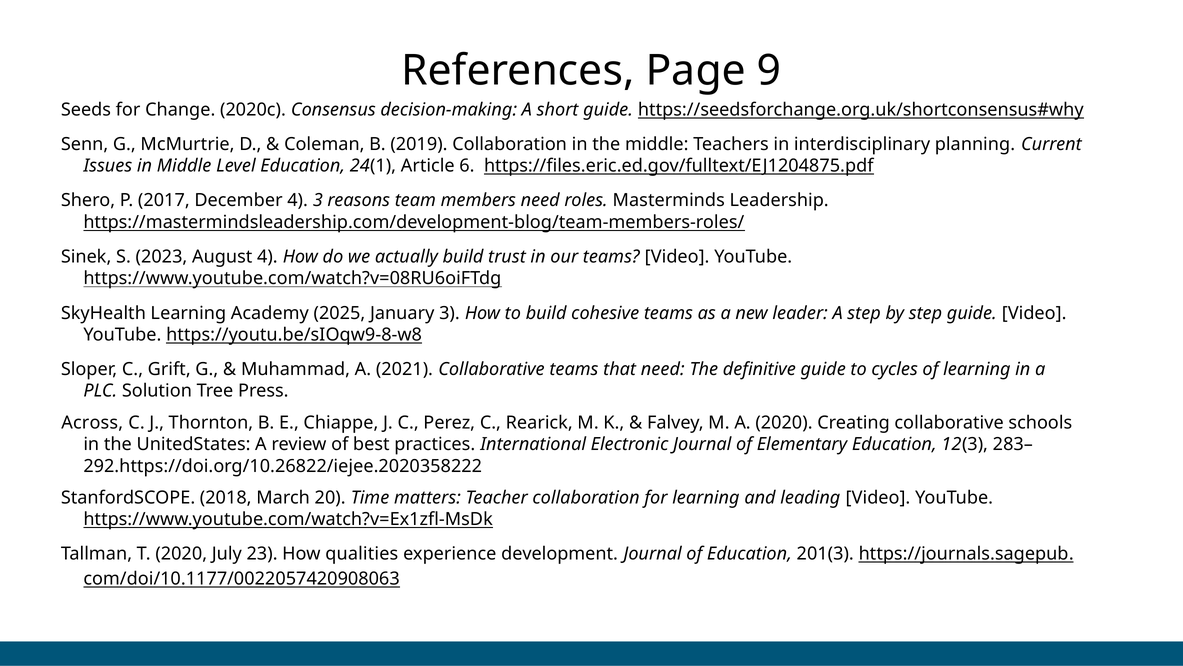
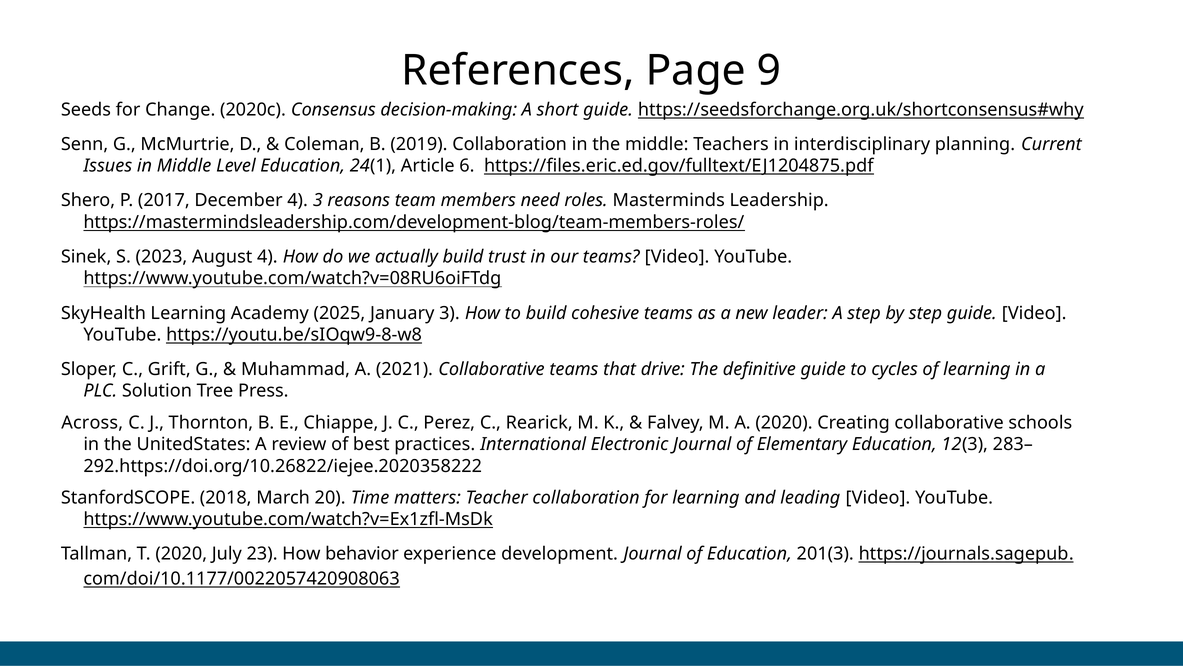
that need: need -> drive
qualities: qualities -> behavior
